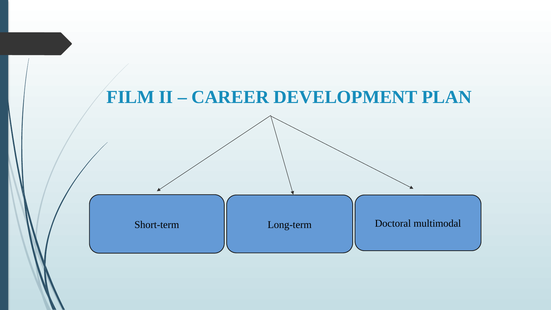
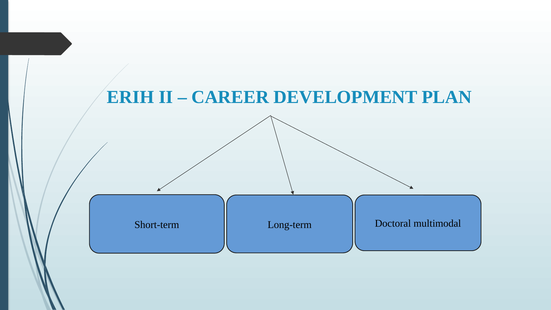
FILM: FILM -> ERIH
